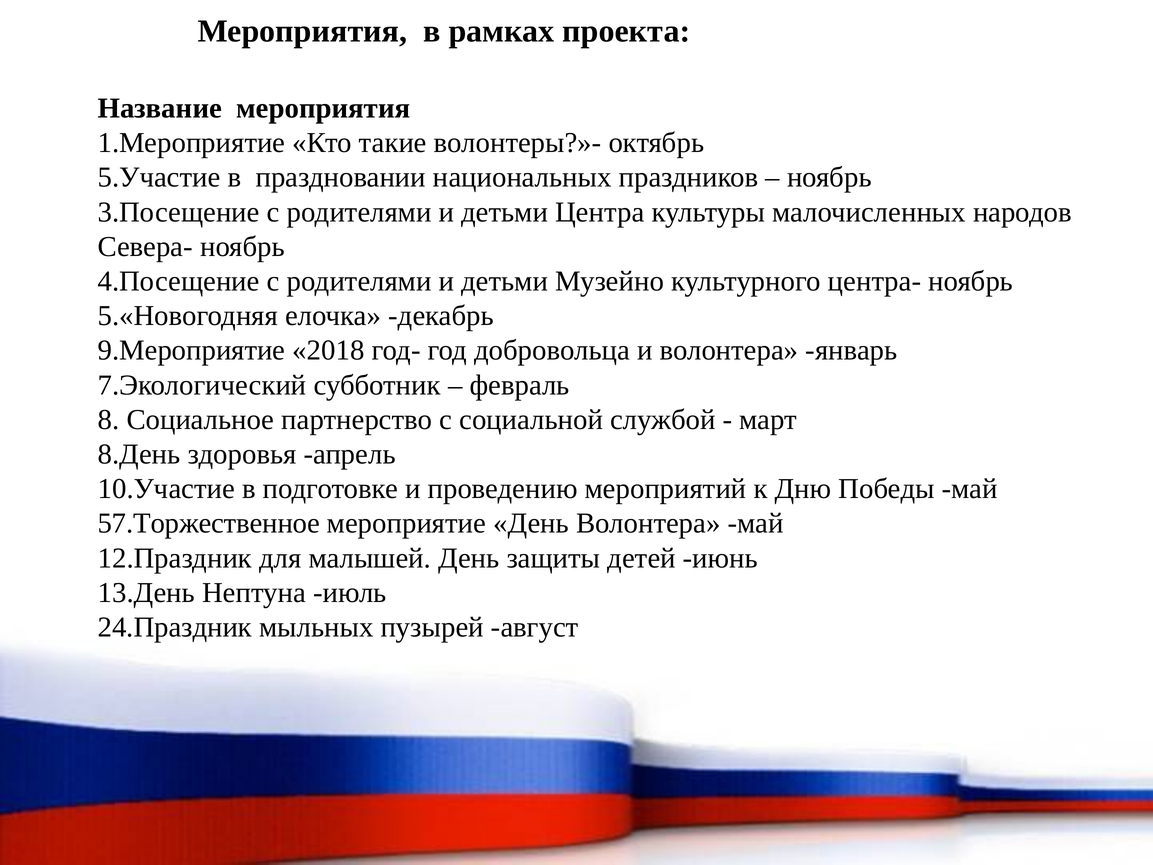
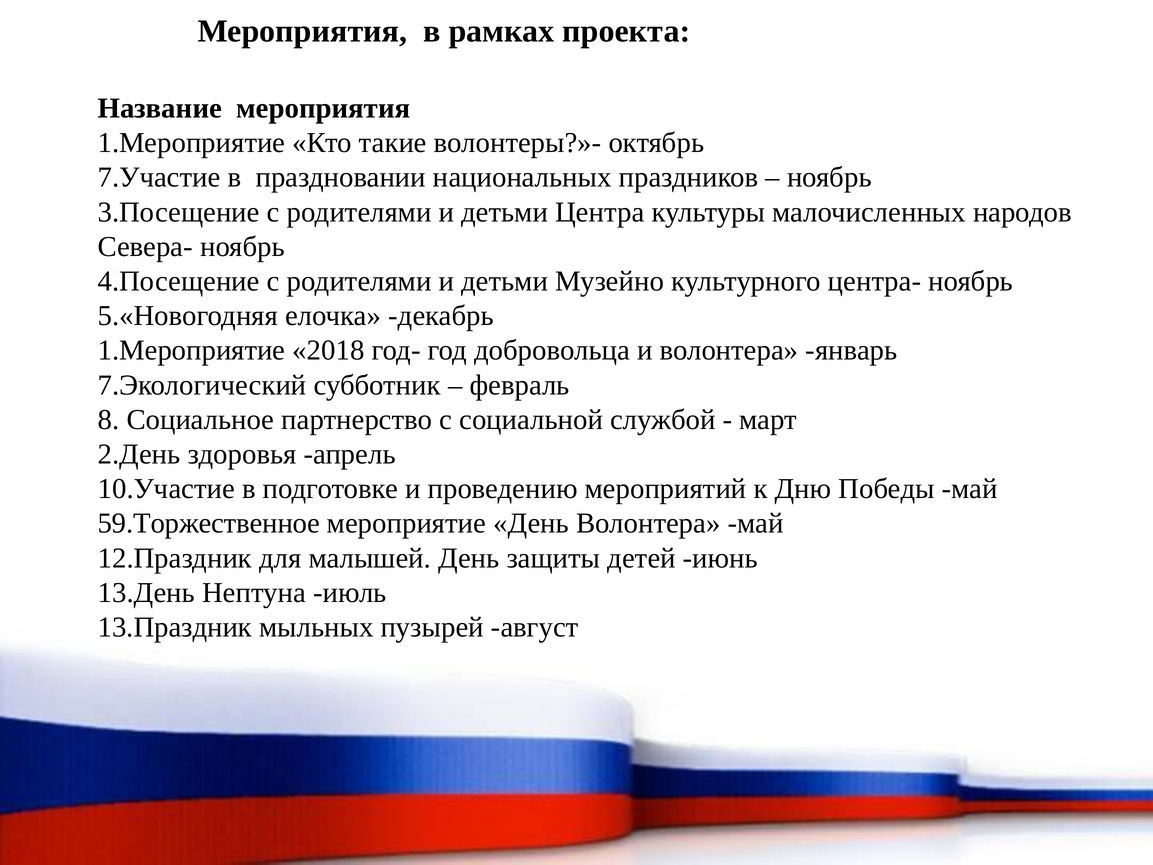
5.Участие: 5.Участие -> 7.Участие
9.Мероприятие at (191, 350): 9.Мероприятие -> 1.Мероприятие
8.День: 8.День -> 2.День
57.Торжественное: 57.Торжественное -> 59.Торжественное
24.Праздник: 24.Праздник -> 13.Праздник
